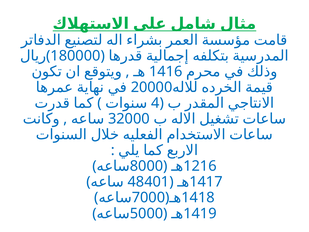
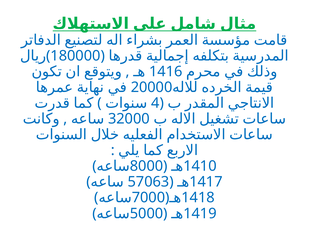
1216: 1216 -> 1410
48401: 48401 -> 57063
